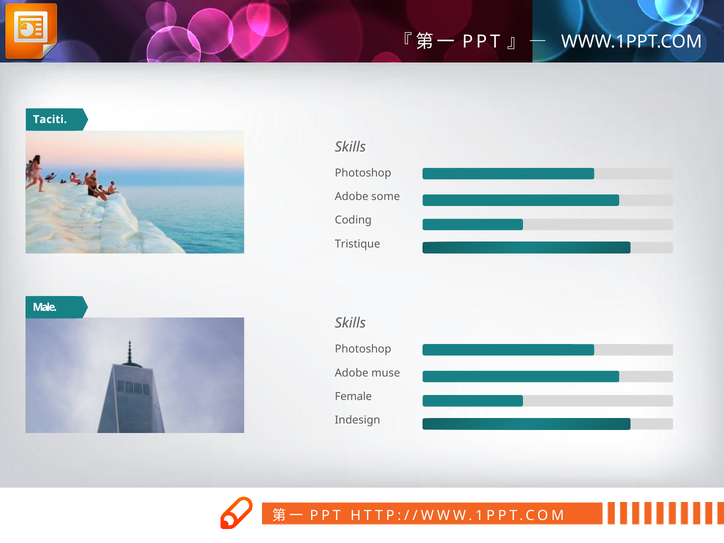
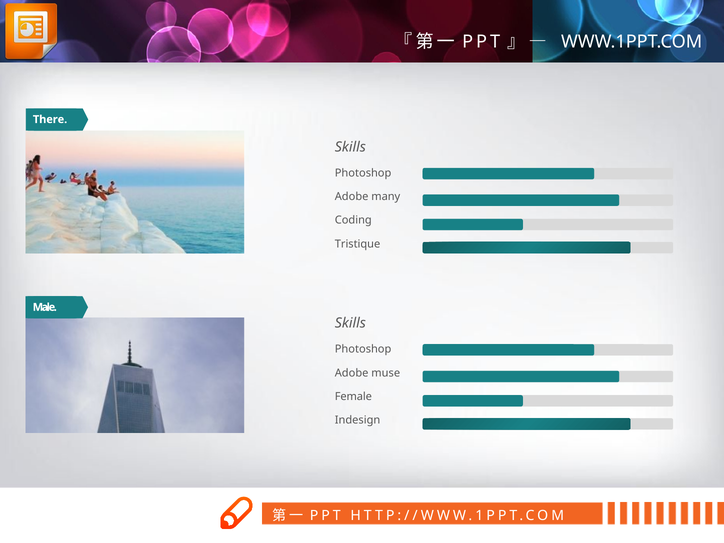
Taciti: Taciti -> There
some: some -> many
